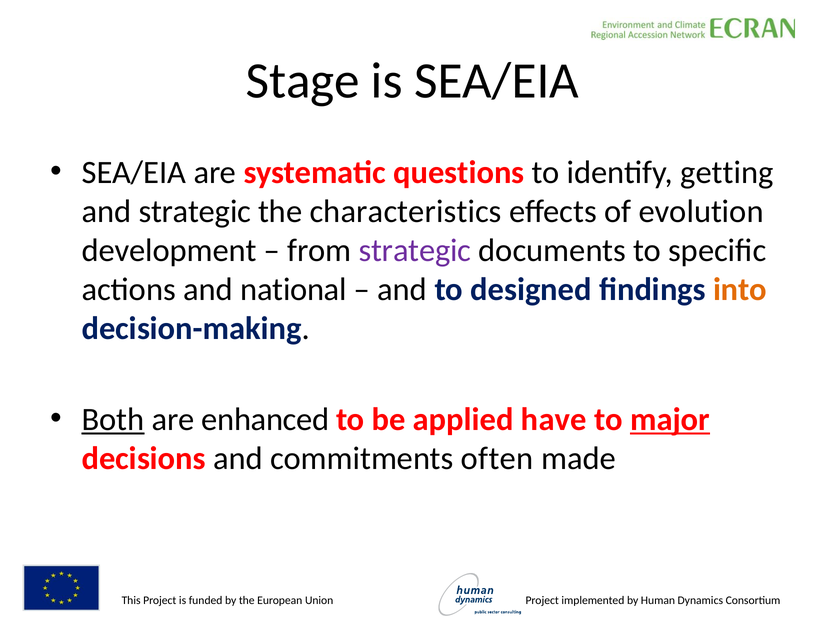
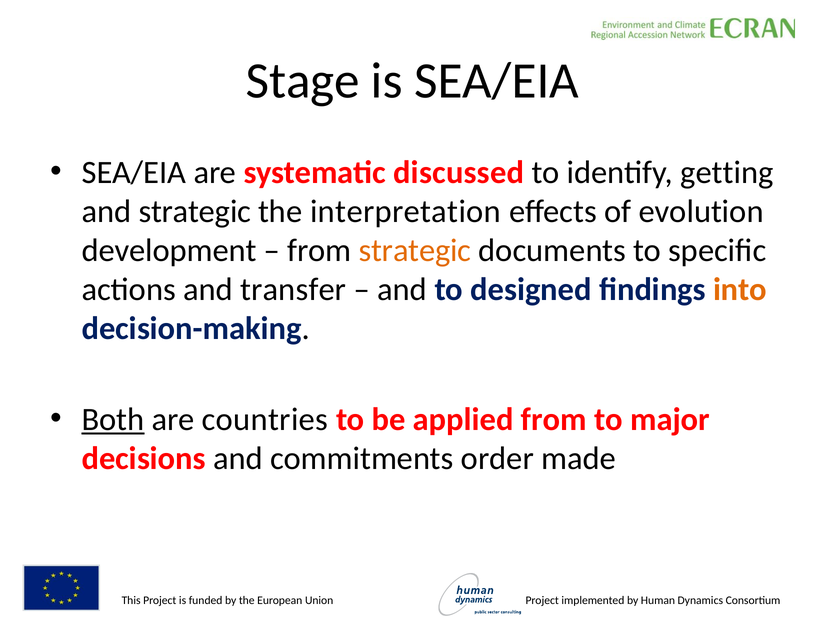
questions: questions -> discussed
characteristics: characteristics -> interpretation
strategic at (415, 250) colour: purple -> orange
national: national -> transfer
enhanced: enhanced -> countries
applied have: have -> from
major underline: present -> none
often: often -> order
